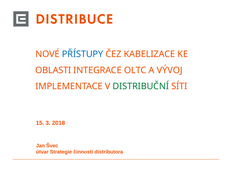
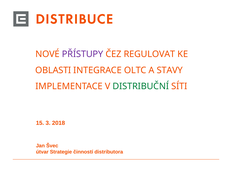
PŘÍSTUPY colour: blue -> purple
KABELIZACE: KABELIZACE -> REGULOVAT
VÝVOJ: VÝVOJ -> STAVY
